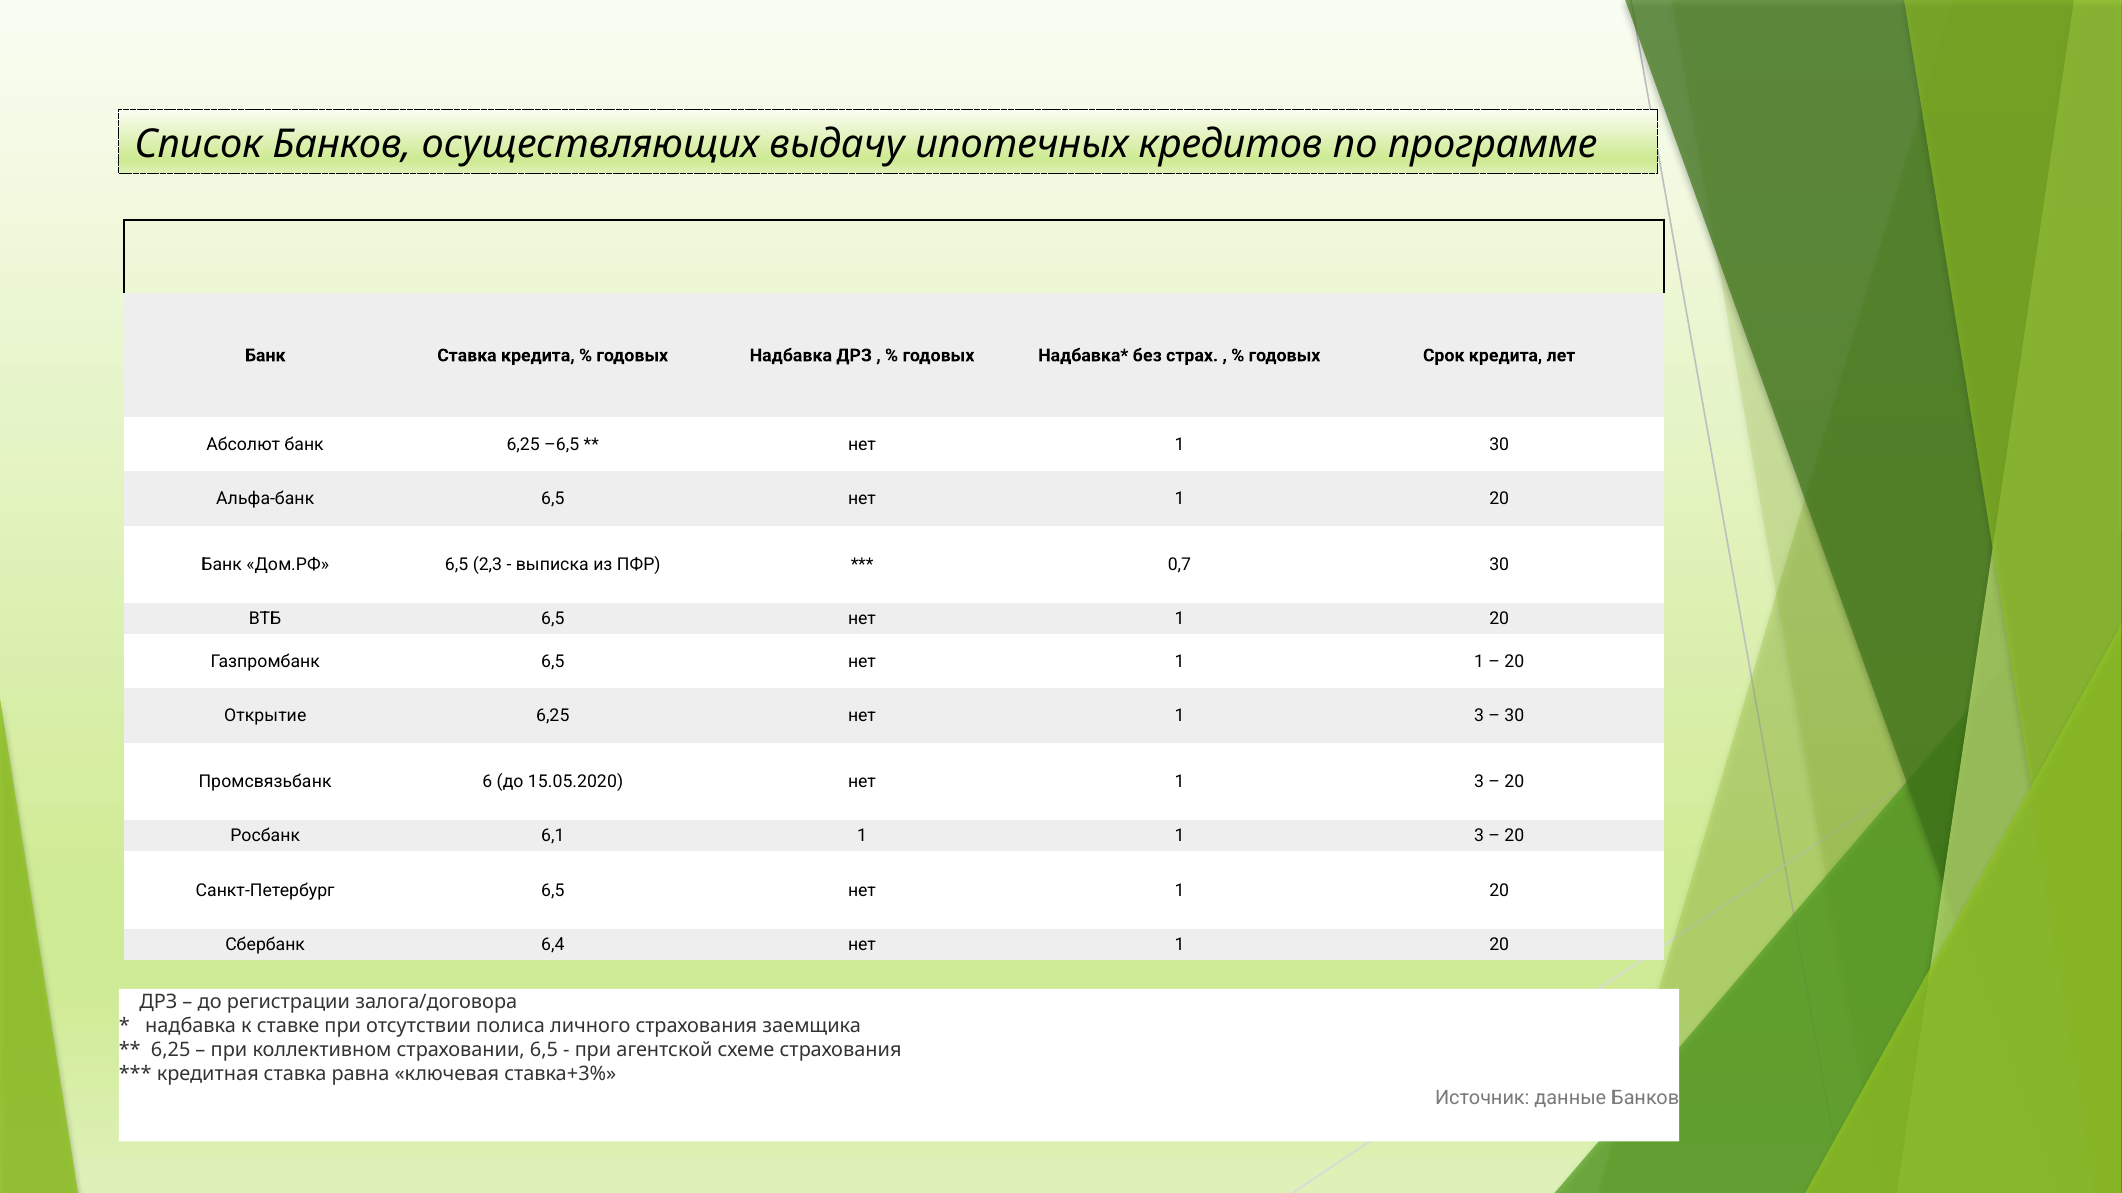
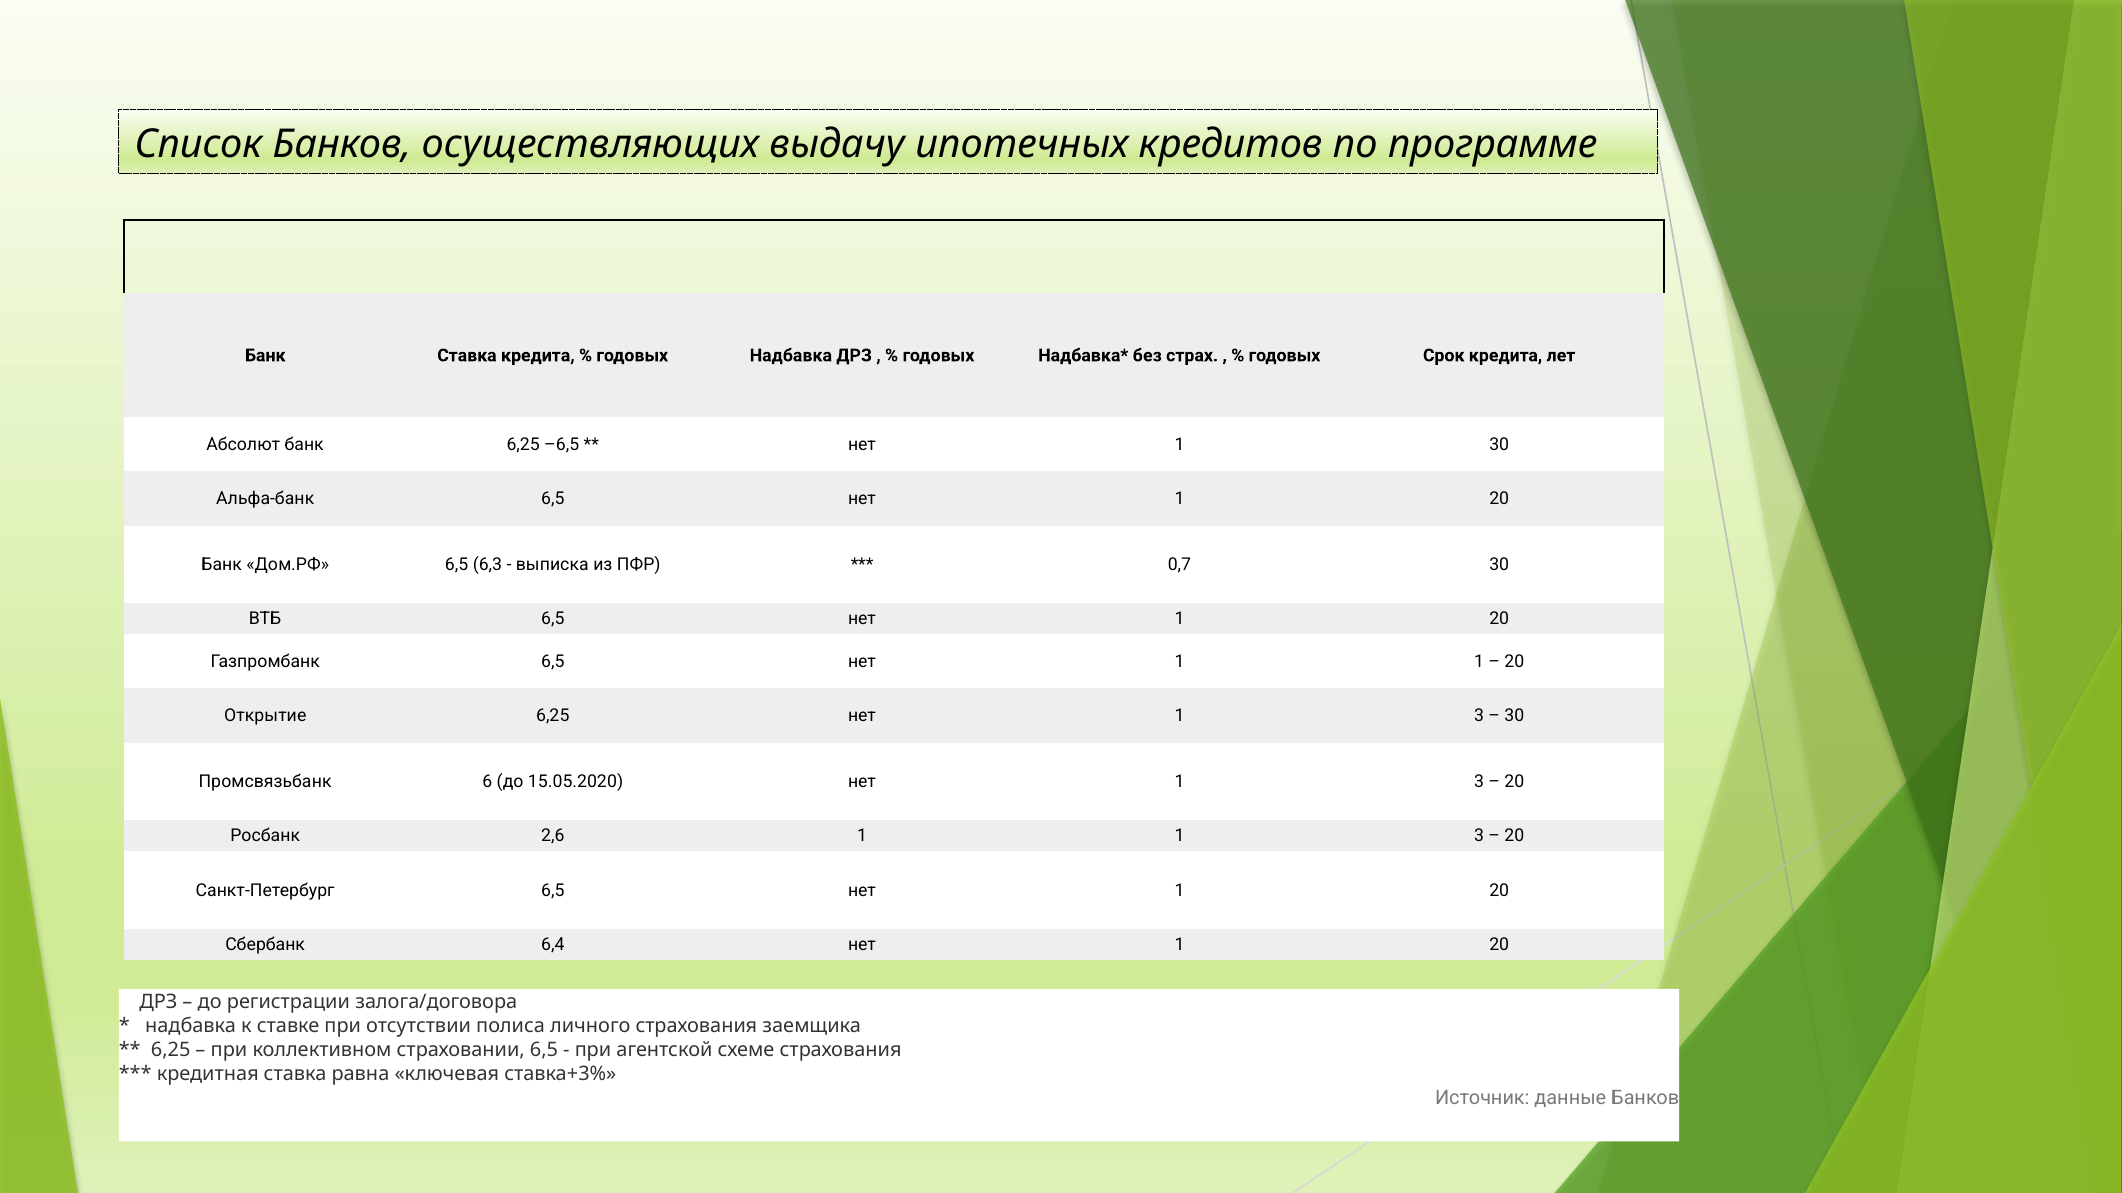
2,3: 2,3 -> 6,3
6,1: 6,1 -> 2,6
